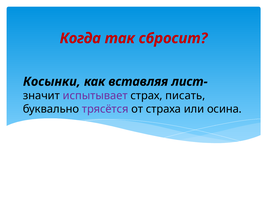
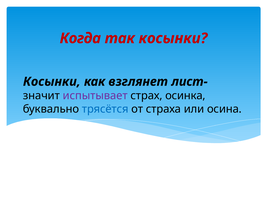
так сбросит: сбросит -> косынки
вставляя: вставляя -> взглянет
писать: писать -> осинка
трясётся colour: purple -> blue
